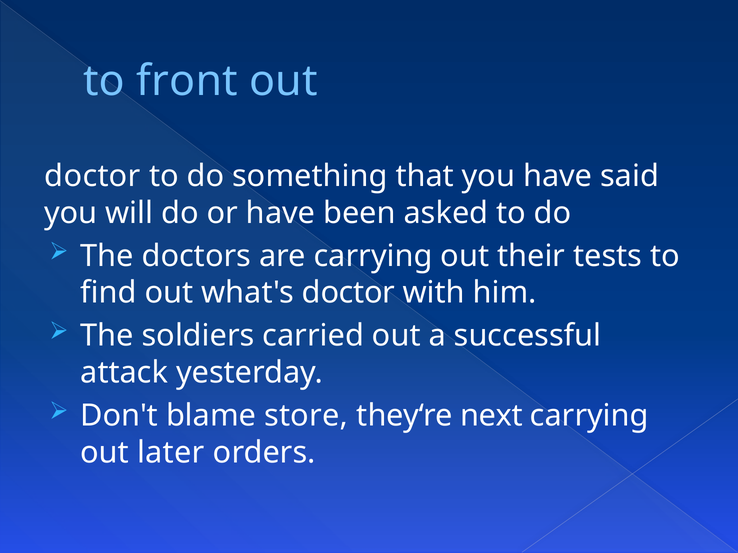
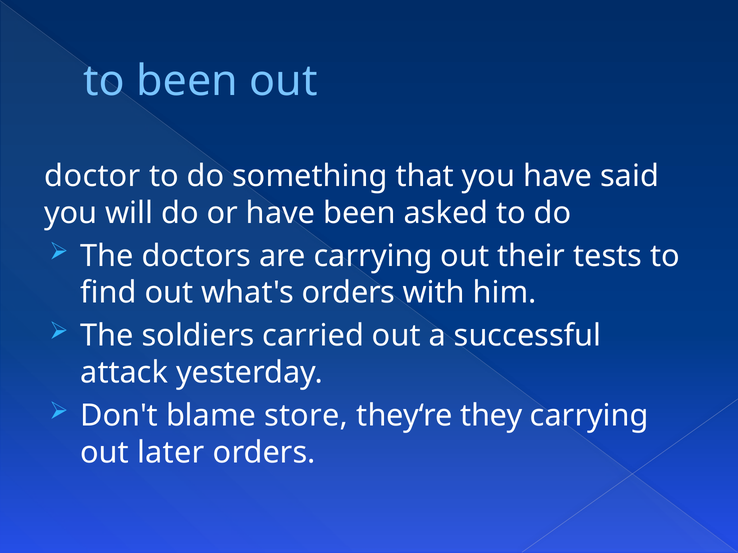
to front: front -> been
what's doctor: doctor -> orders
next: next -> they
